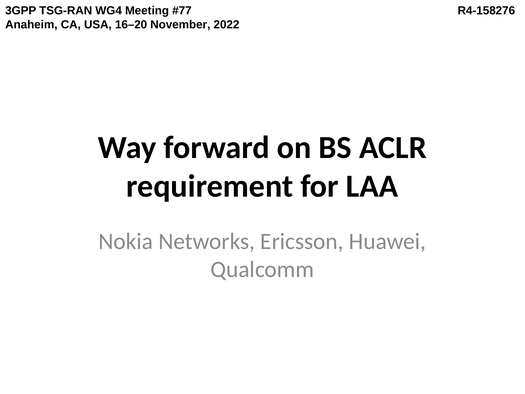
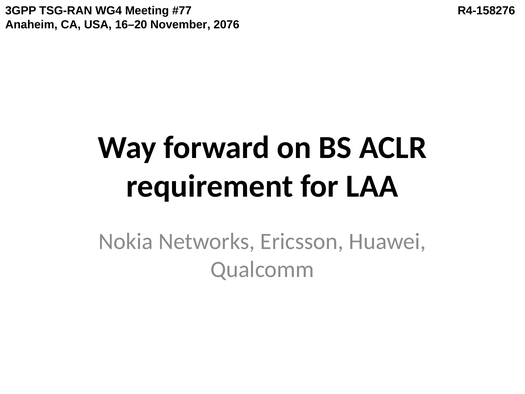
2022: 2022 -> 2076
